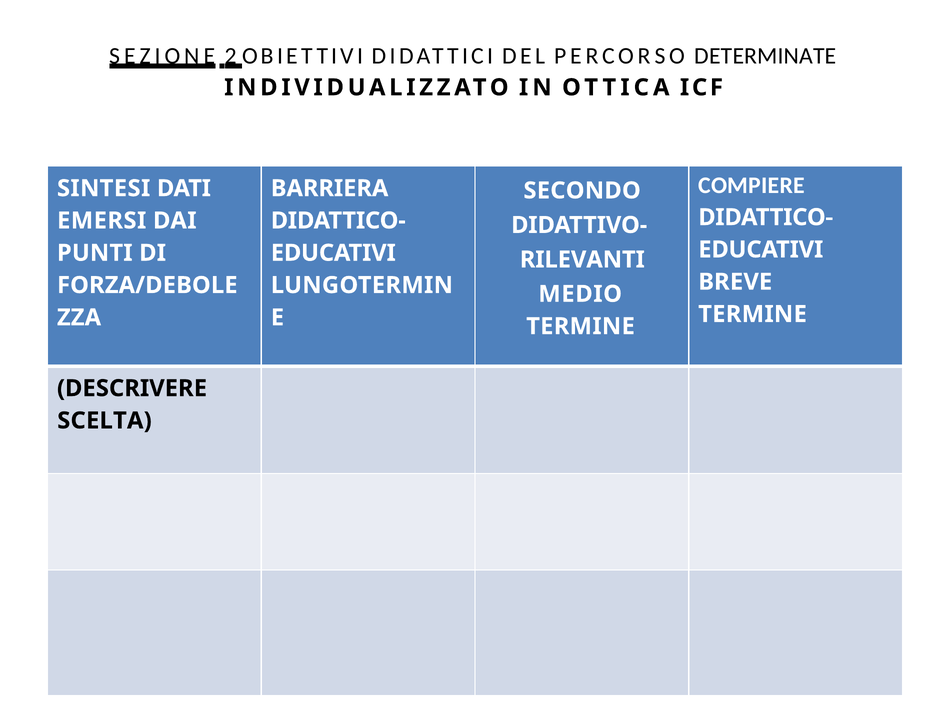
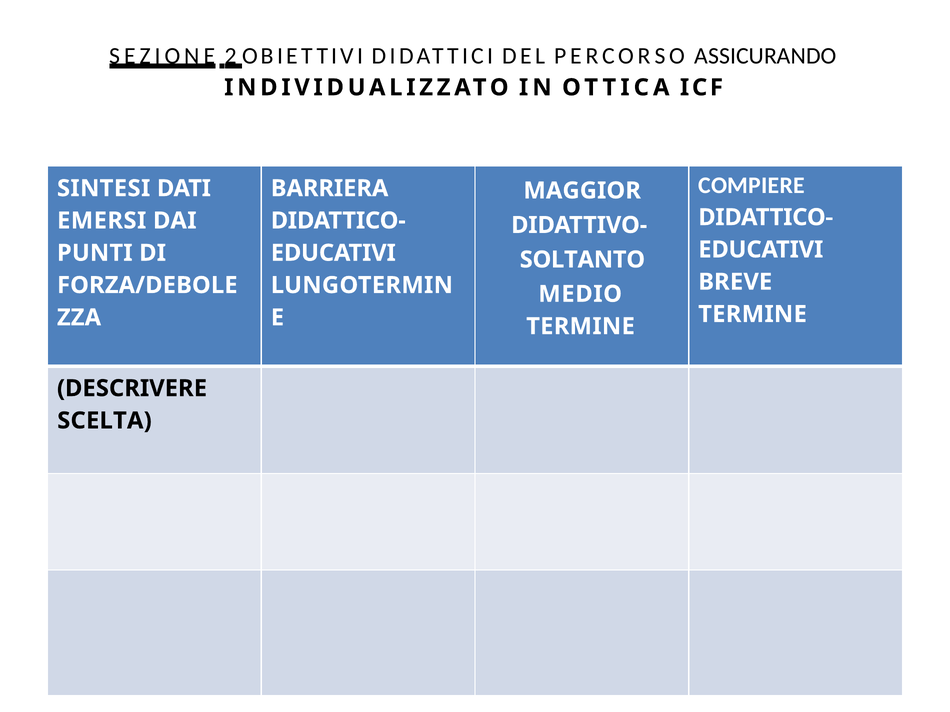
DETERMINATE: DETERMINATE -> ASSICURANDO
SECONDO: SECONDO -> MAGGIOR
RILEVANTI: RILEVANTI -> SOLTANTO
